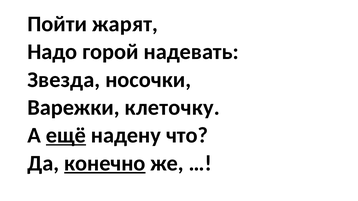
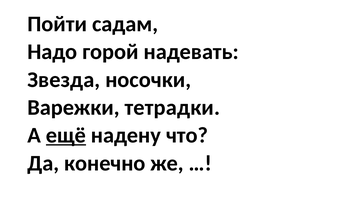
жарят: жарят -> садам
клеточку: клеточку -> тетрадки
конечно underline: present -> none
